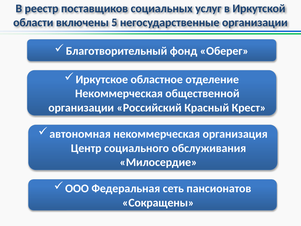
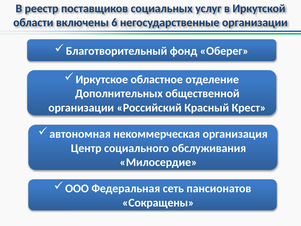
5: 5 -> 6
Некоммерческая at (119, 94): Некоммерческая -> Дополнительных
